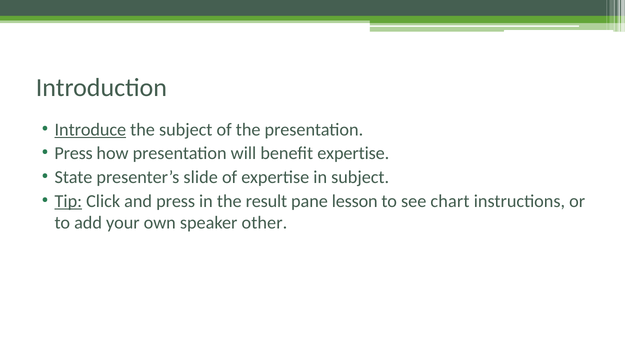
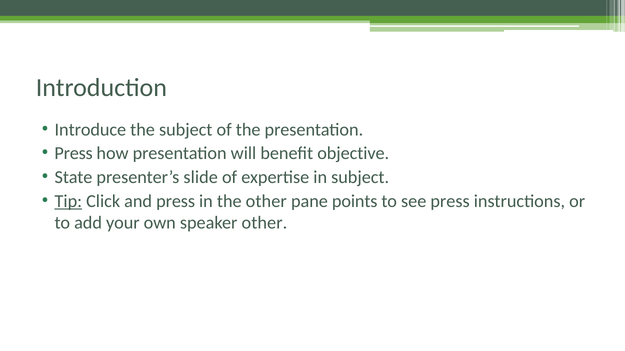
Introduce underline: present -> none
benefit expertise: expertise -> objective
the result: result -> other
lesson: lesson -> points
see chart: chart -> press
